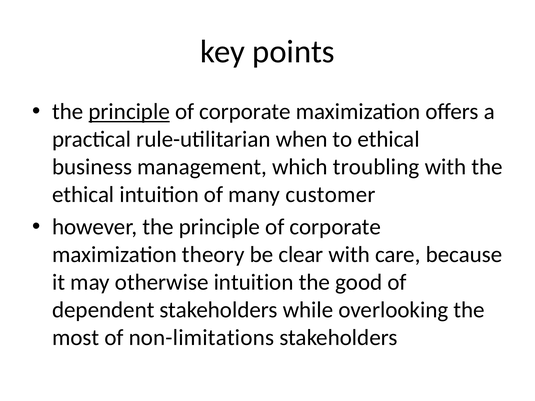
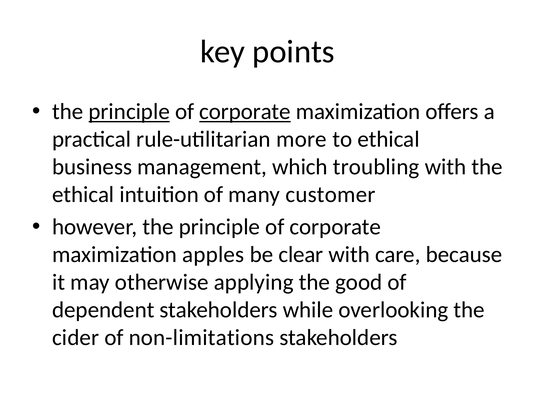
corporate at (245, 112) underline: none -> present
when: when -> more
theory: theory -> apples
otherwise intuition: intuition -> applying
most: most -> cider
